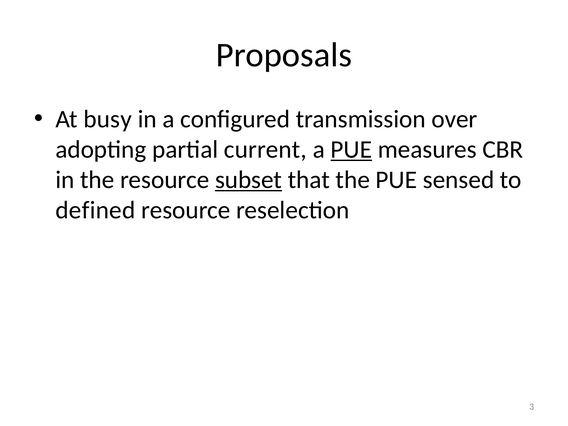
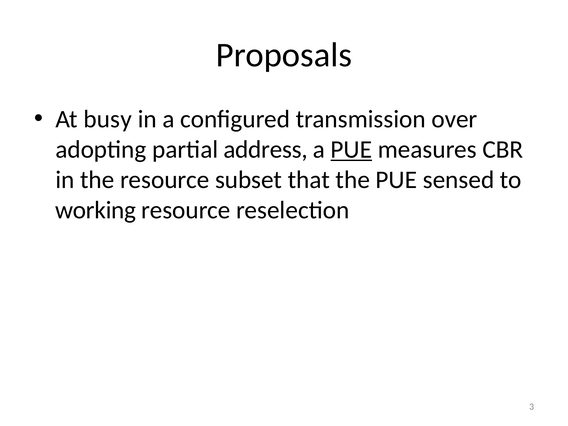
current: current -> address
subset underline: present -> none
defined: defined -> working
